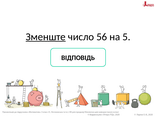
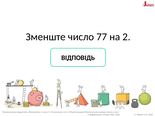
Зменште underline: present -> none
56: 56 -> 77
5: 5 -> 2
